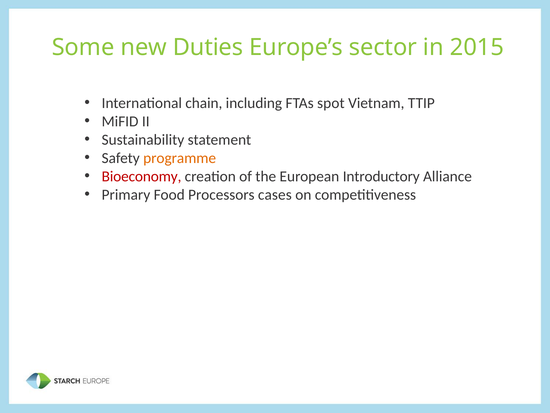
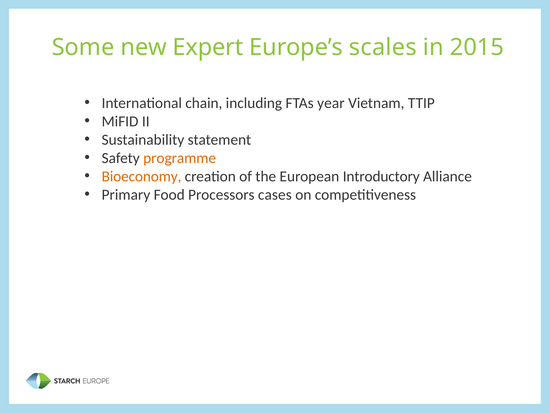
Duties: Duties -> Expert
sector: sector -> scales
spot: spot -> year
Bioeconomy colour: red -> orange
